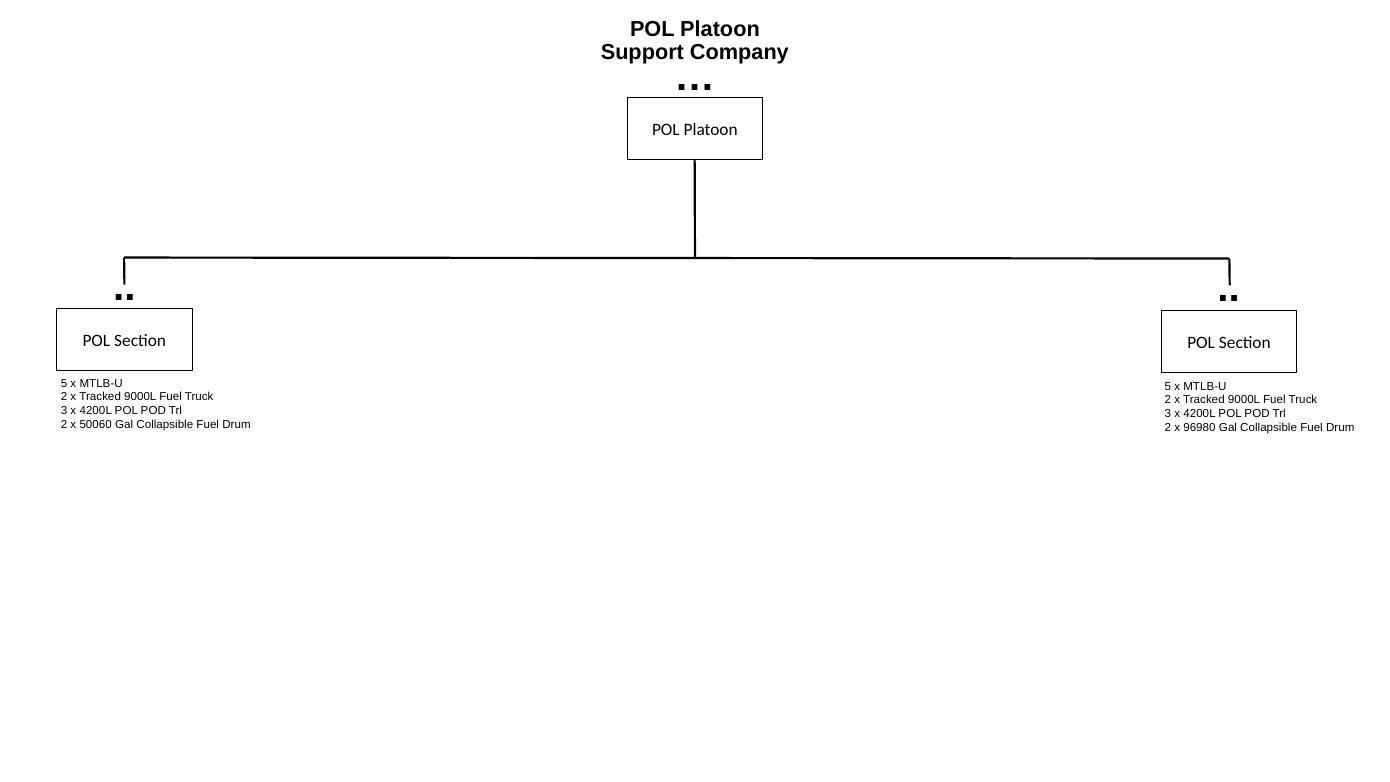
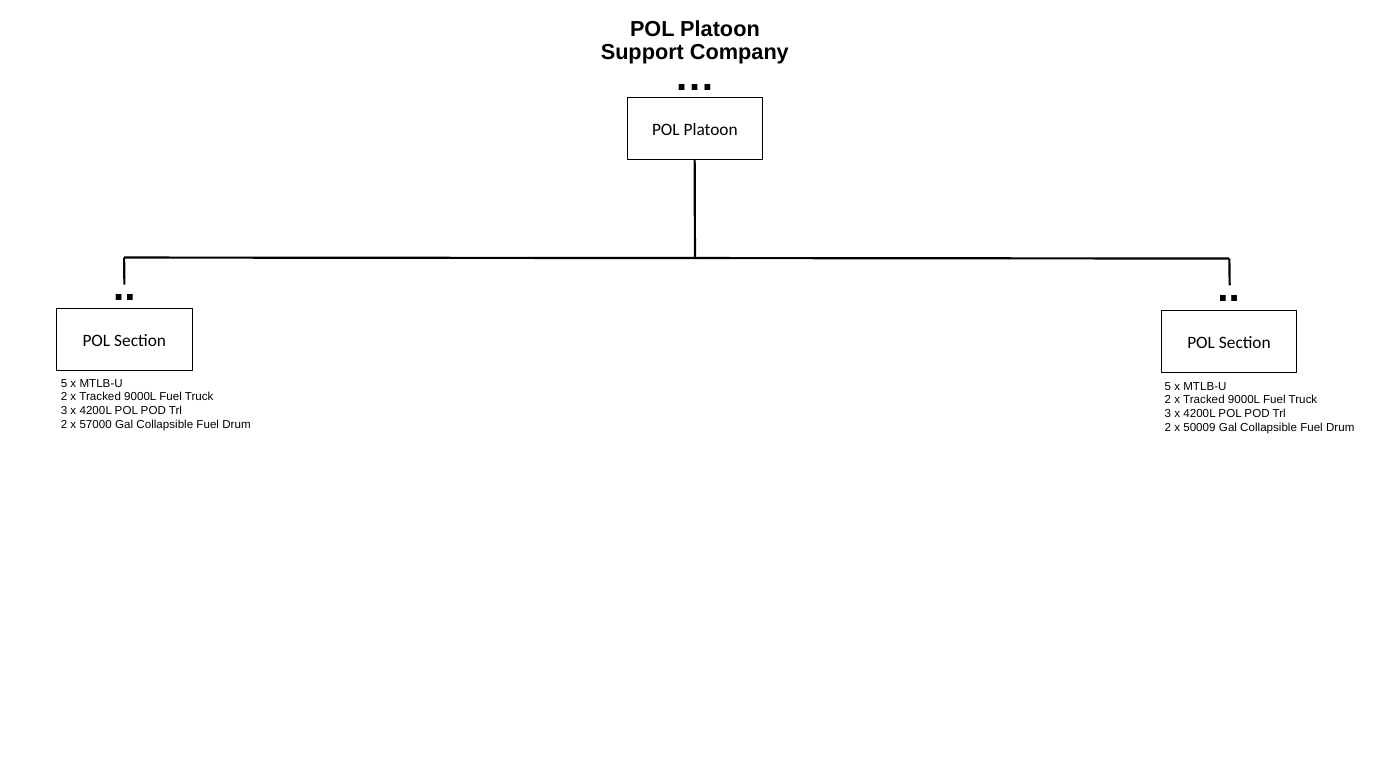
50060: 50060 -> 57000
96980: 96980 -> 50009
